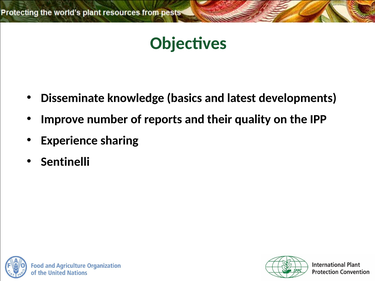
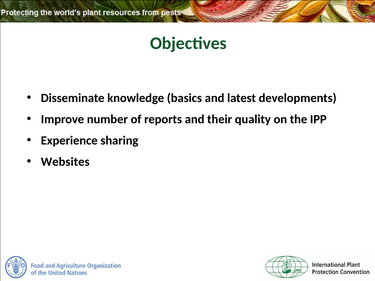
Sentinelli: Sentinelli -> Websites
